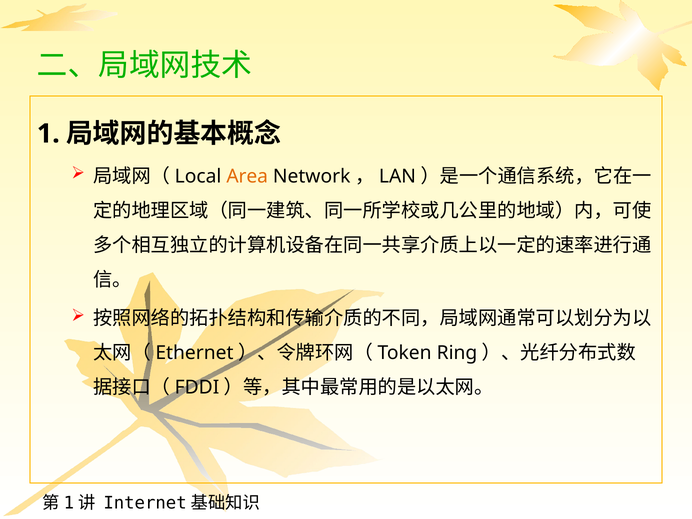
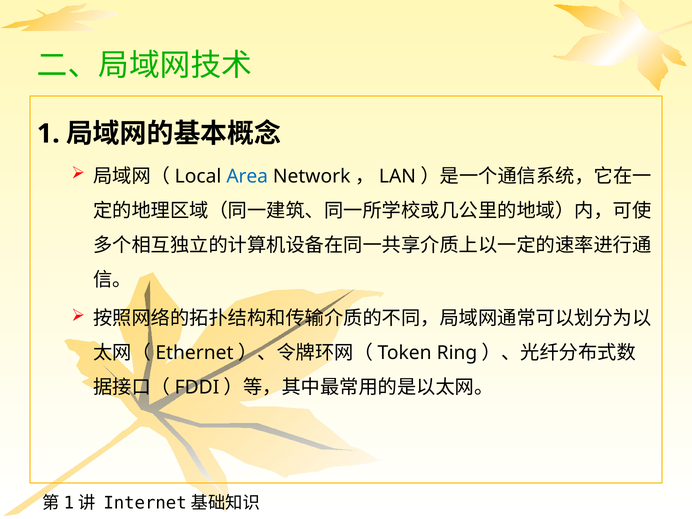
Area colour: orange -> blue
